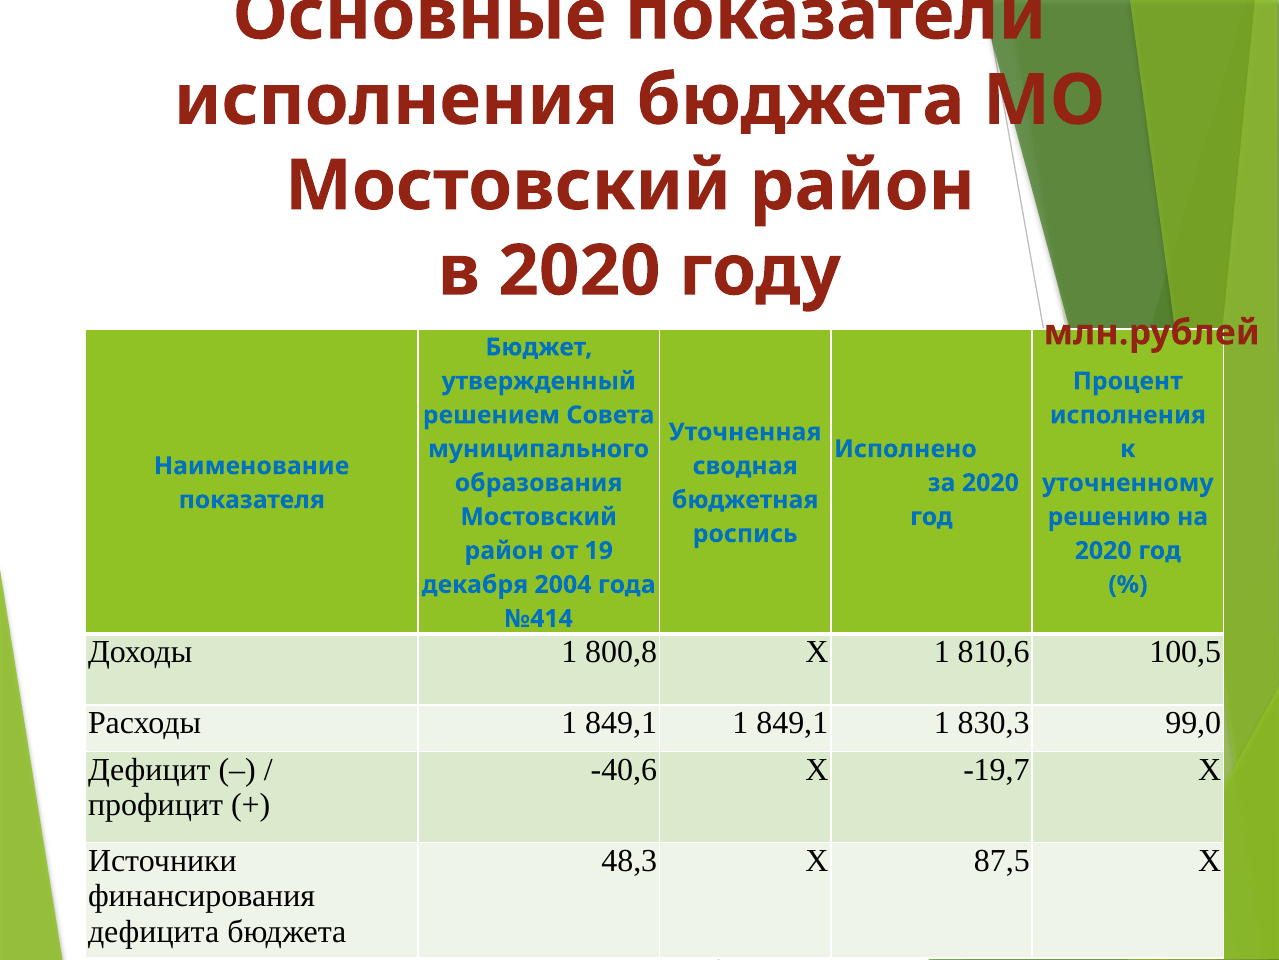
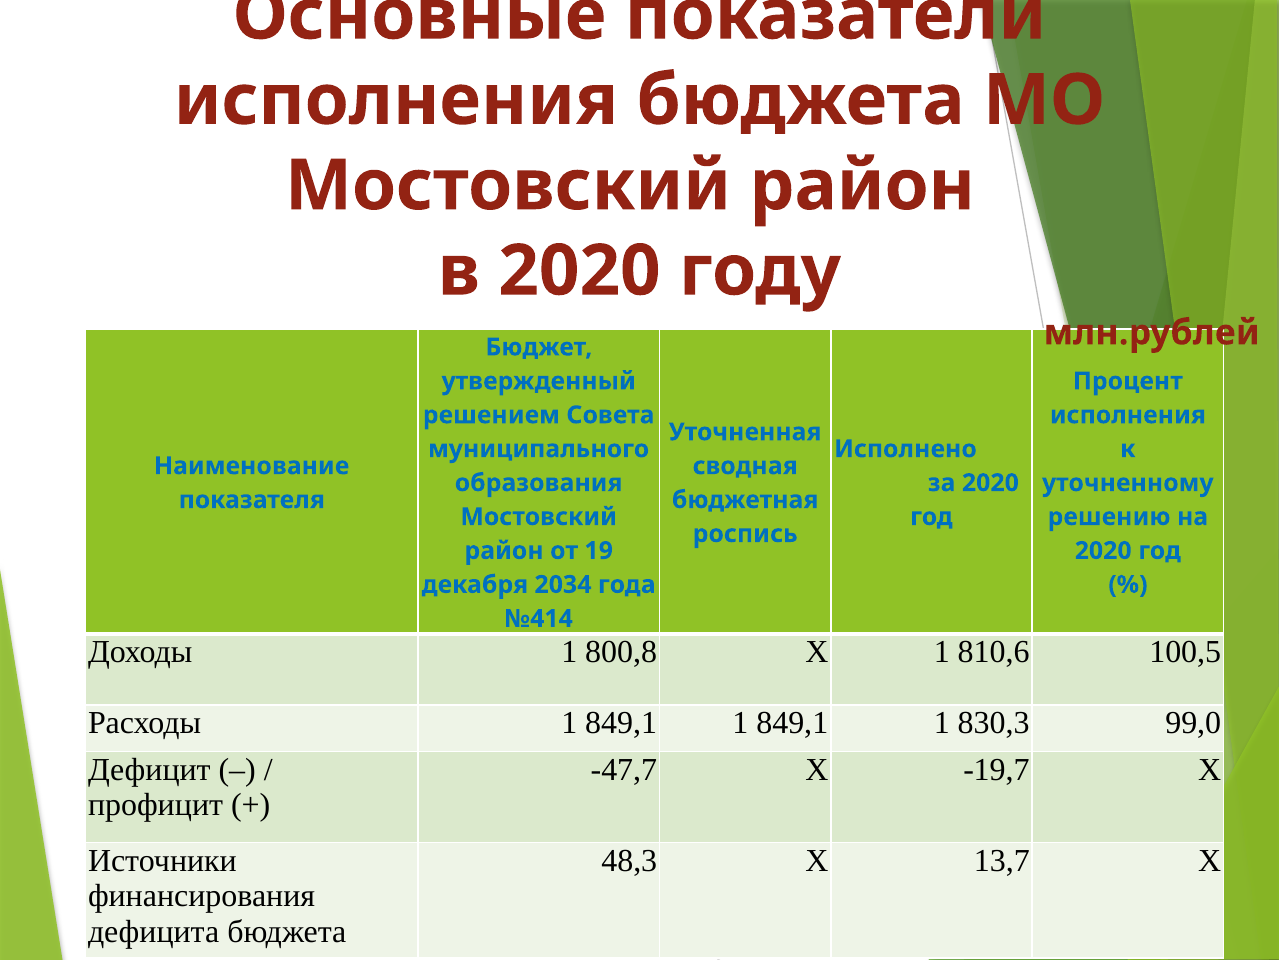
2004: 2004 -> 2034
-40,6: -40,6 -> -47,7
87,5: 87,5 -> 13,7
